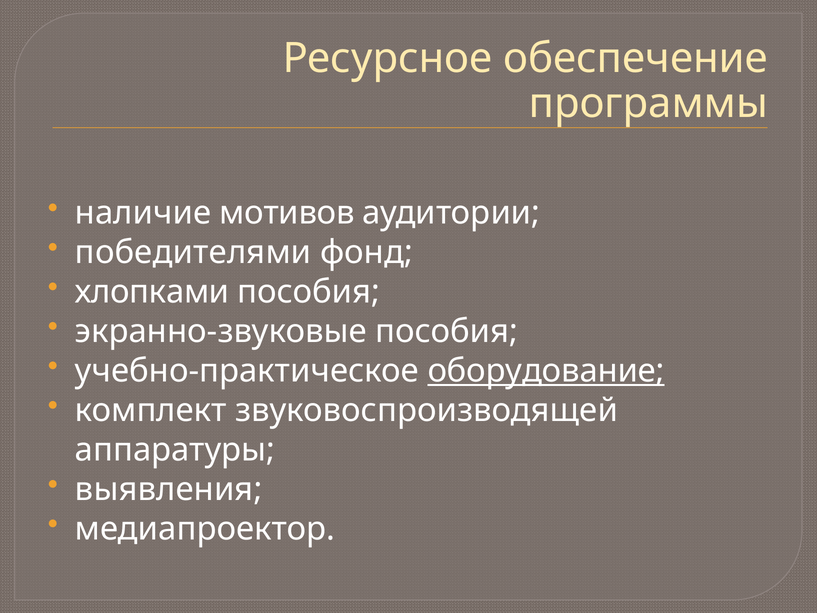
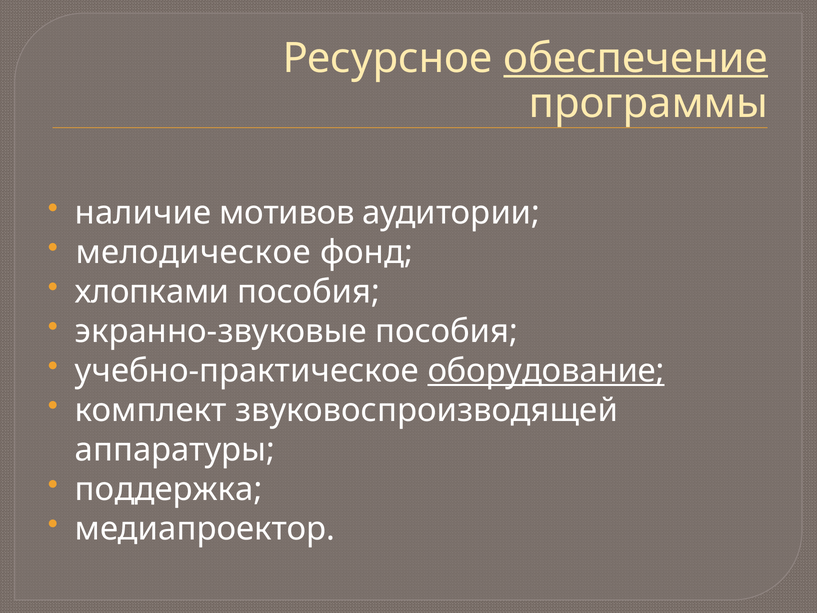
обеспечение underline: none -> present
победителями: победителями -> мелодическое
выявления: выявления -> поддержка
